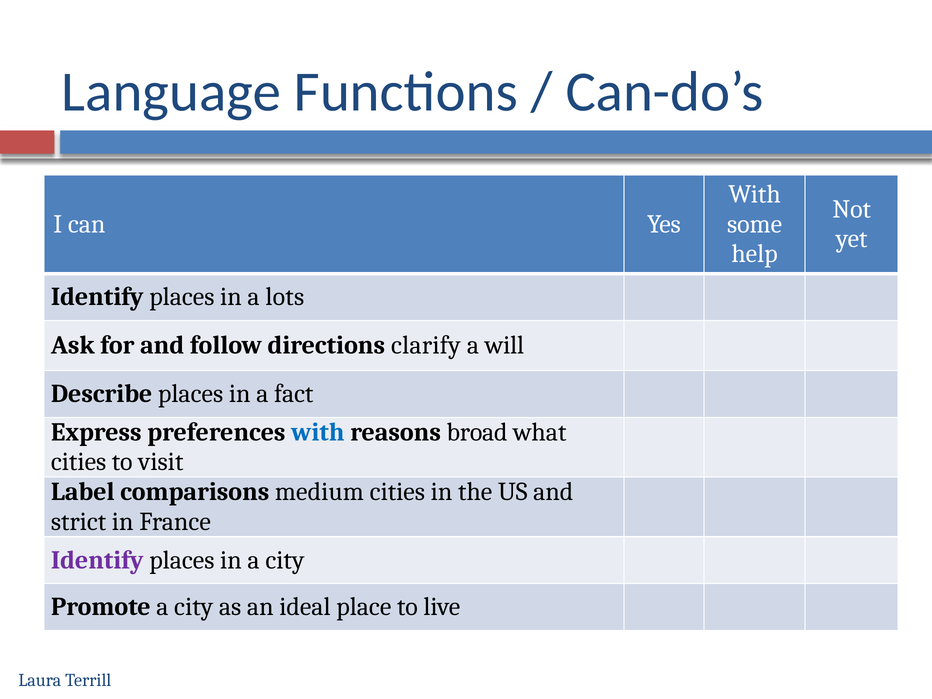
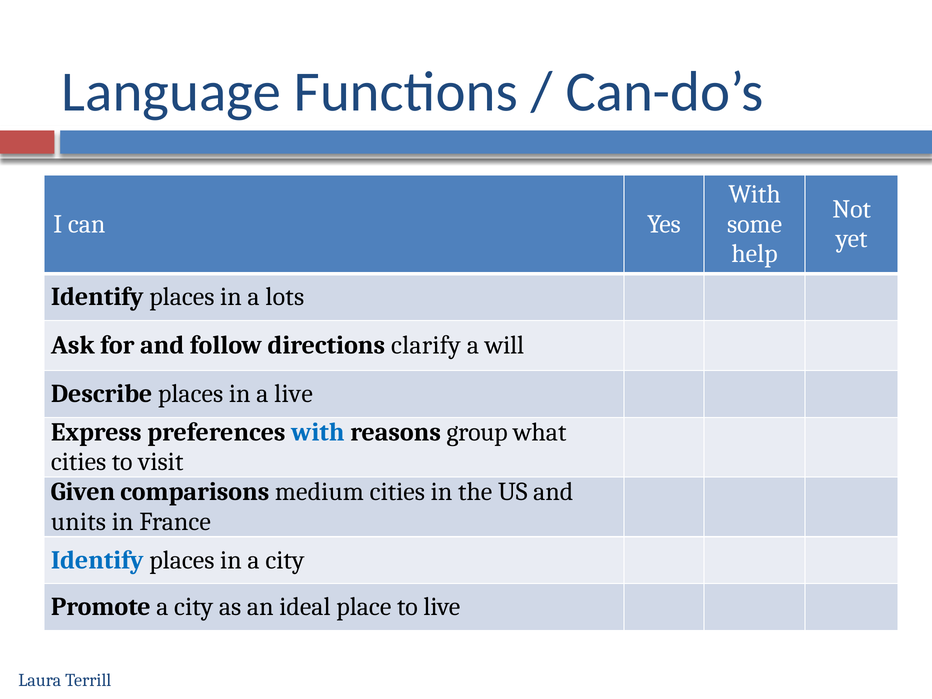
a fact: fact -> live
broad: broad -> group
Label: Label -> Given
strict: strict -> units
Identify at (97, 560) colour: purple -> blue
